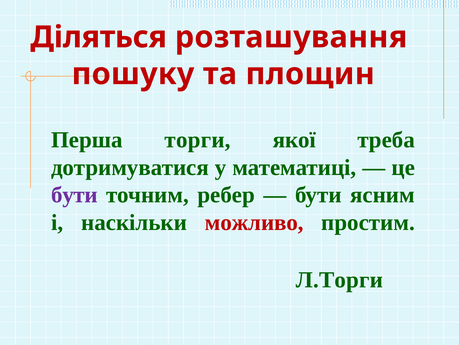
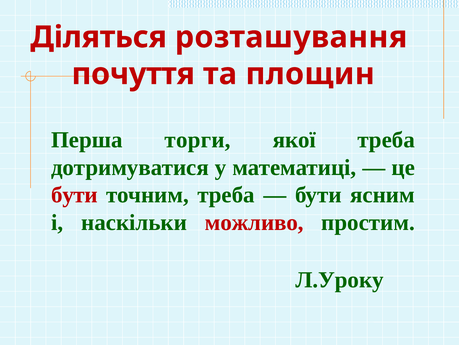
пошуку: пошуку -> почуття
бути at (74, 195) colour: purple -> red
точним ребер: ребер -> треба
Л.Торги: Л.Торги -> Л.Уроку
